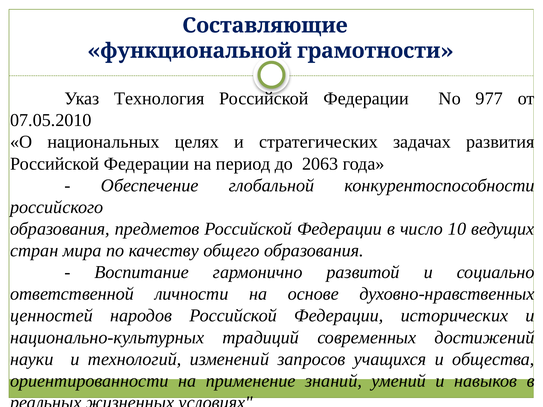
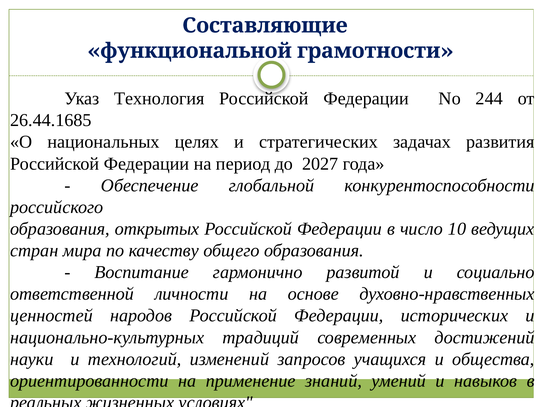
977: 977 -> 244
07.05.2010: 07.05.2010 -> 26.44.1685
2063: 2063 -> 2027
образования предметов: предметов -> открытых
